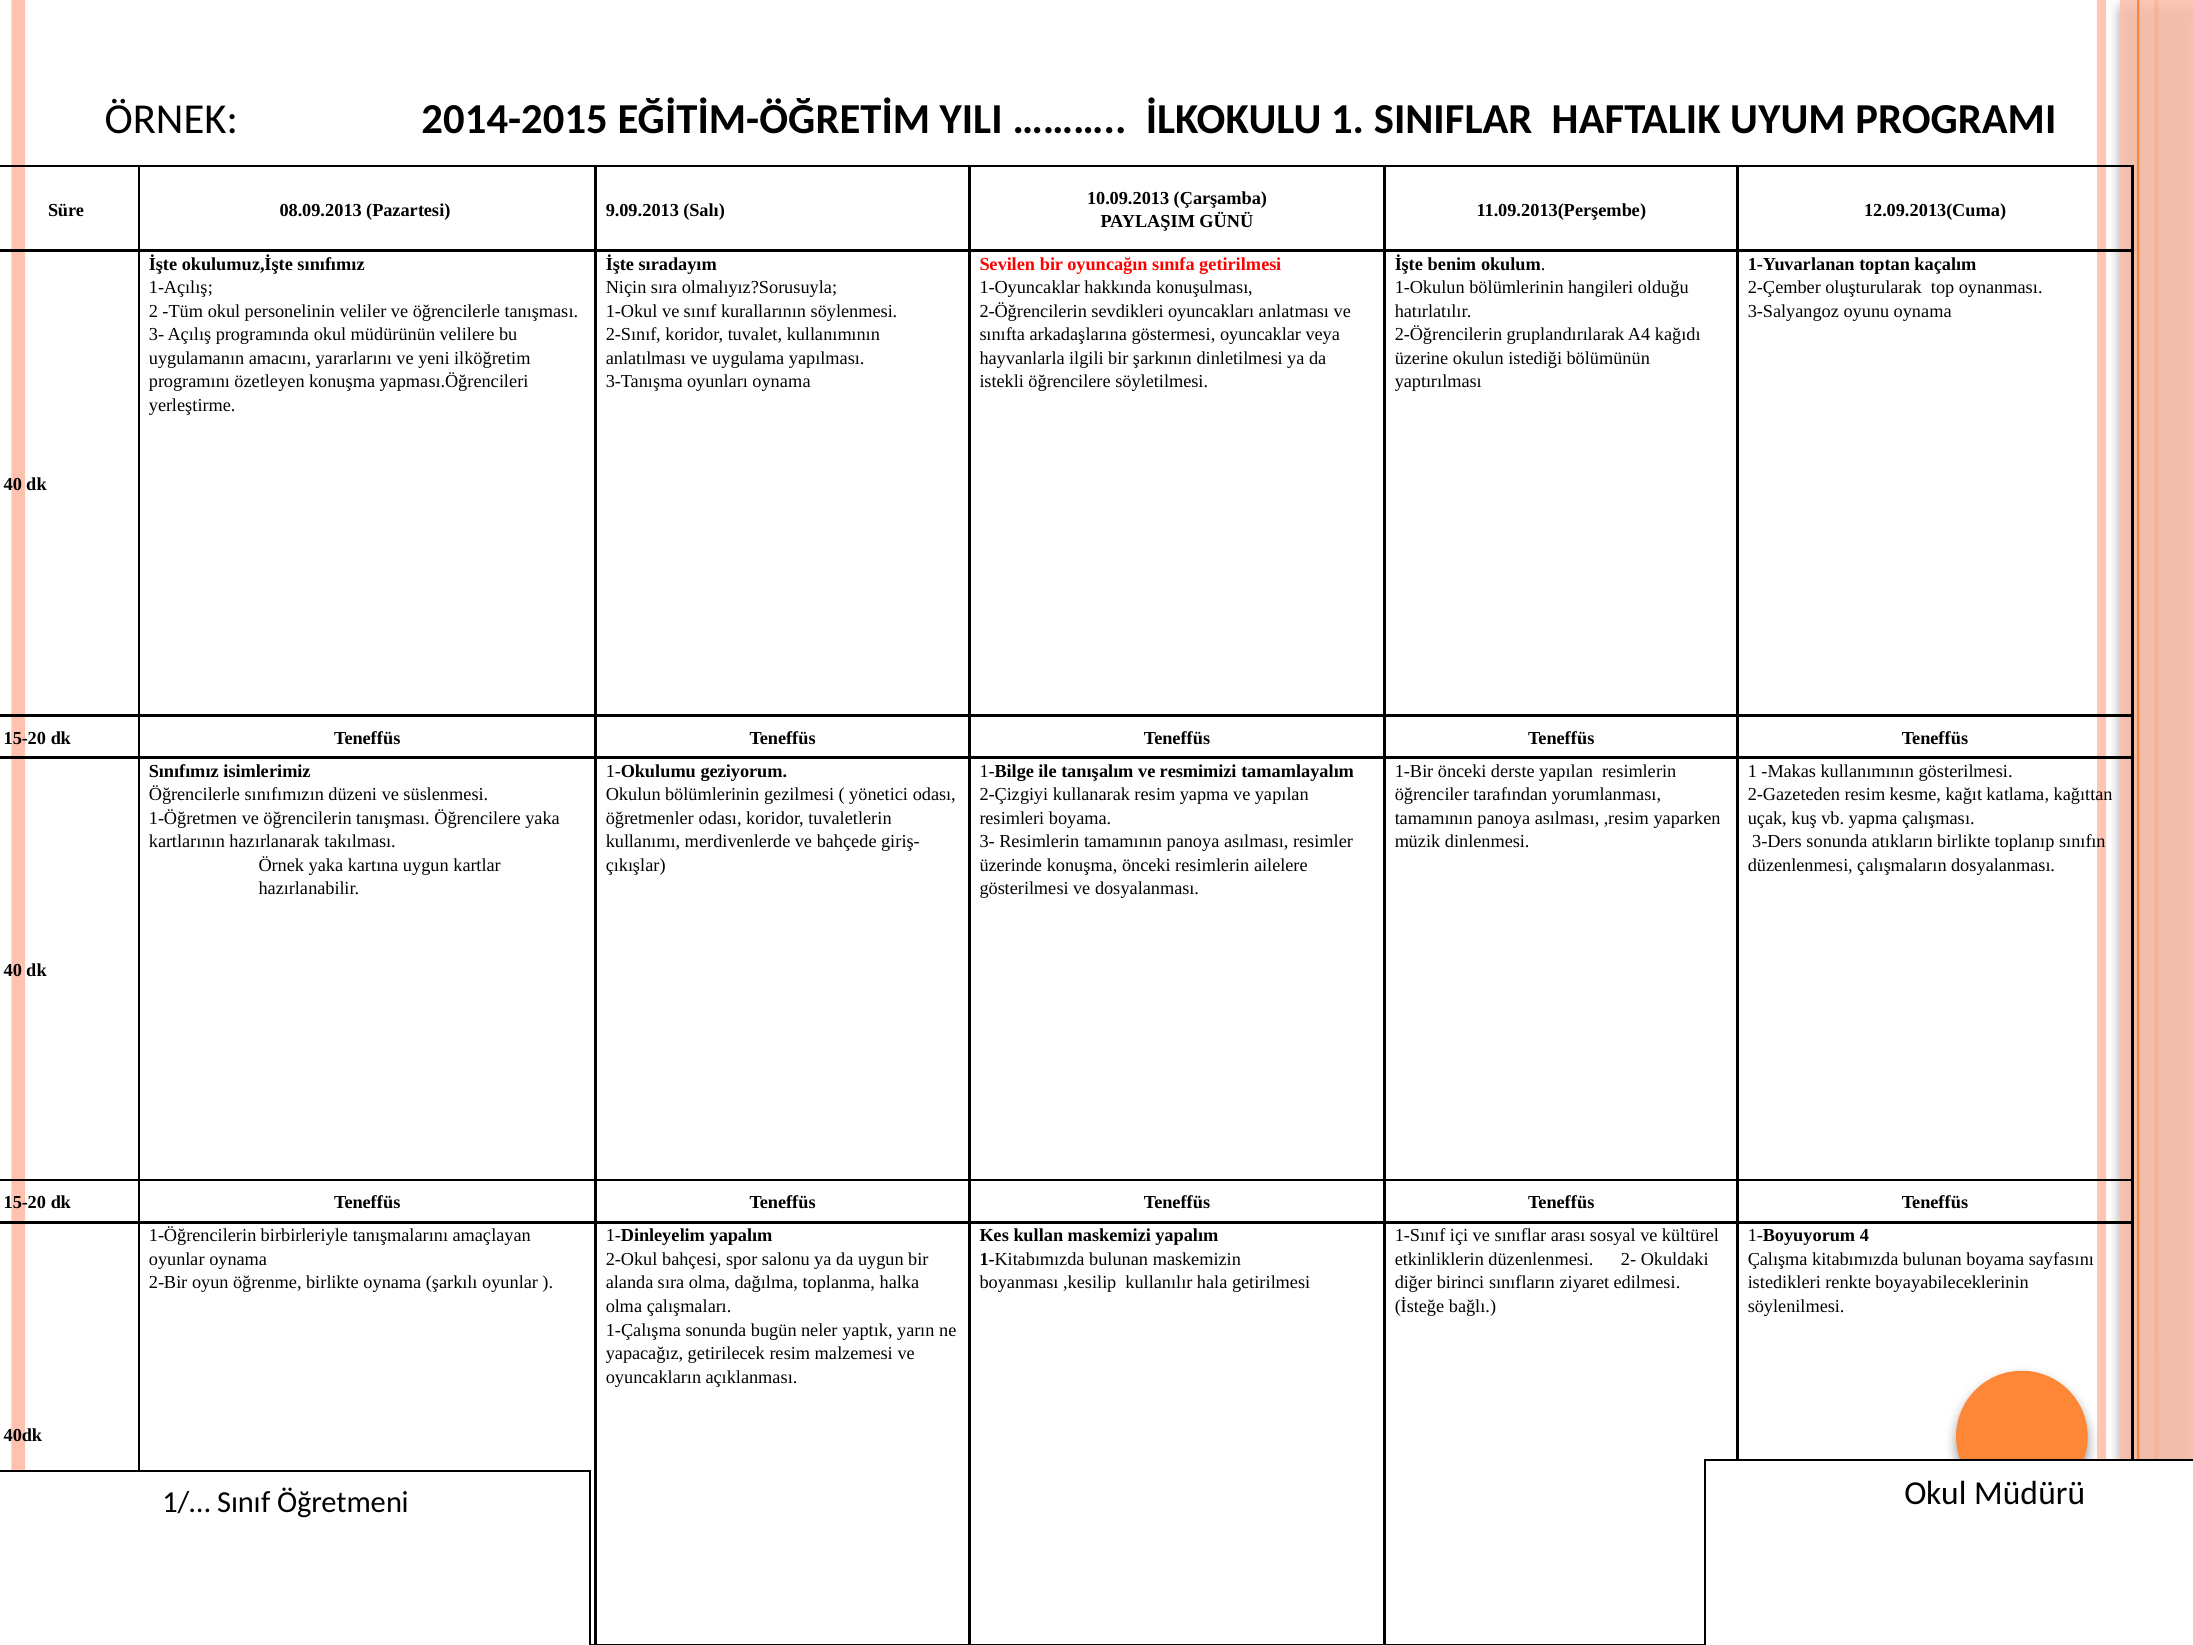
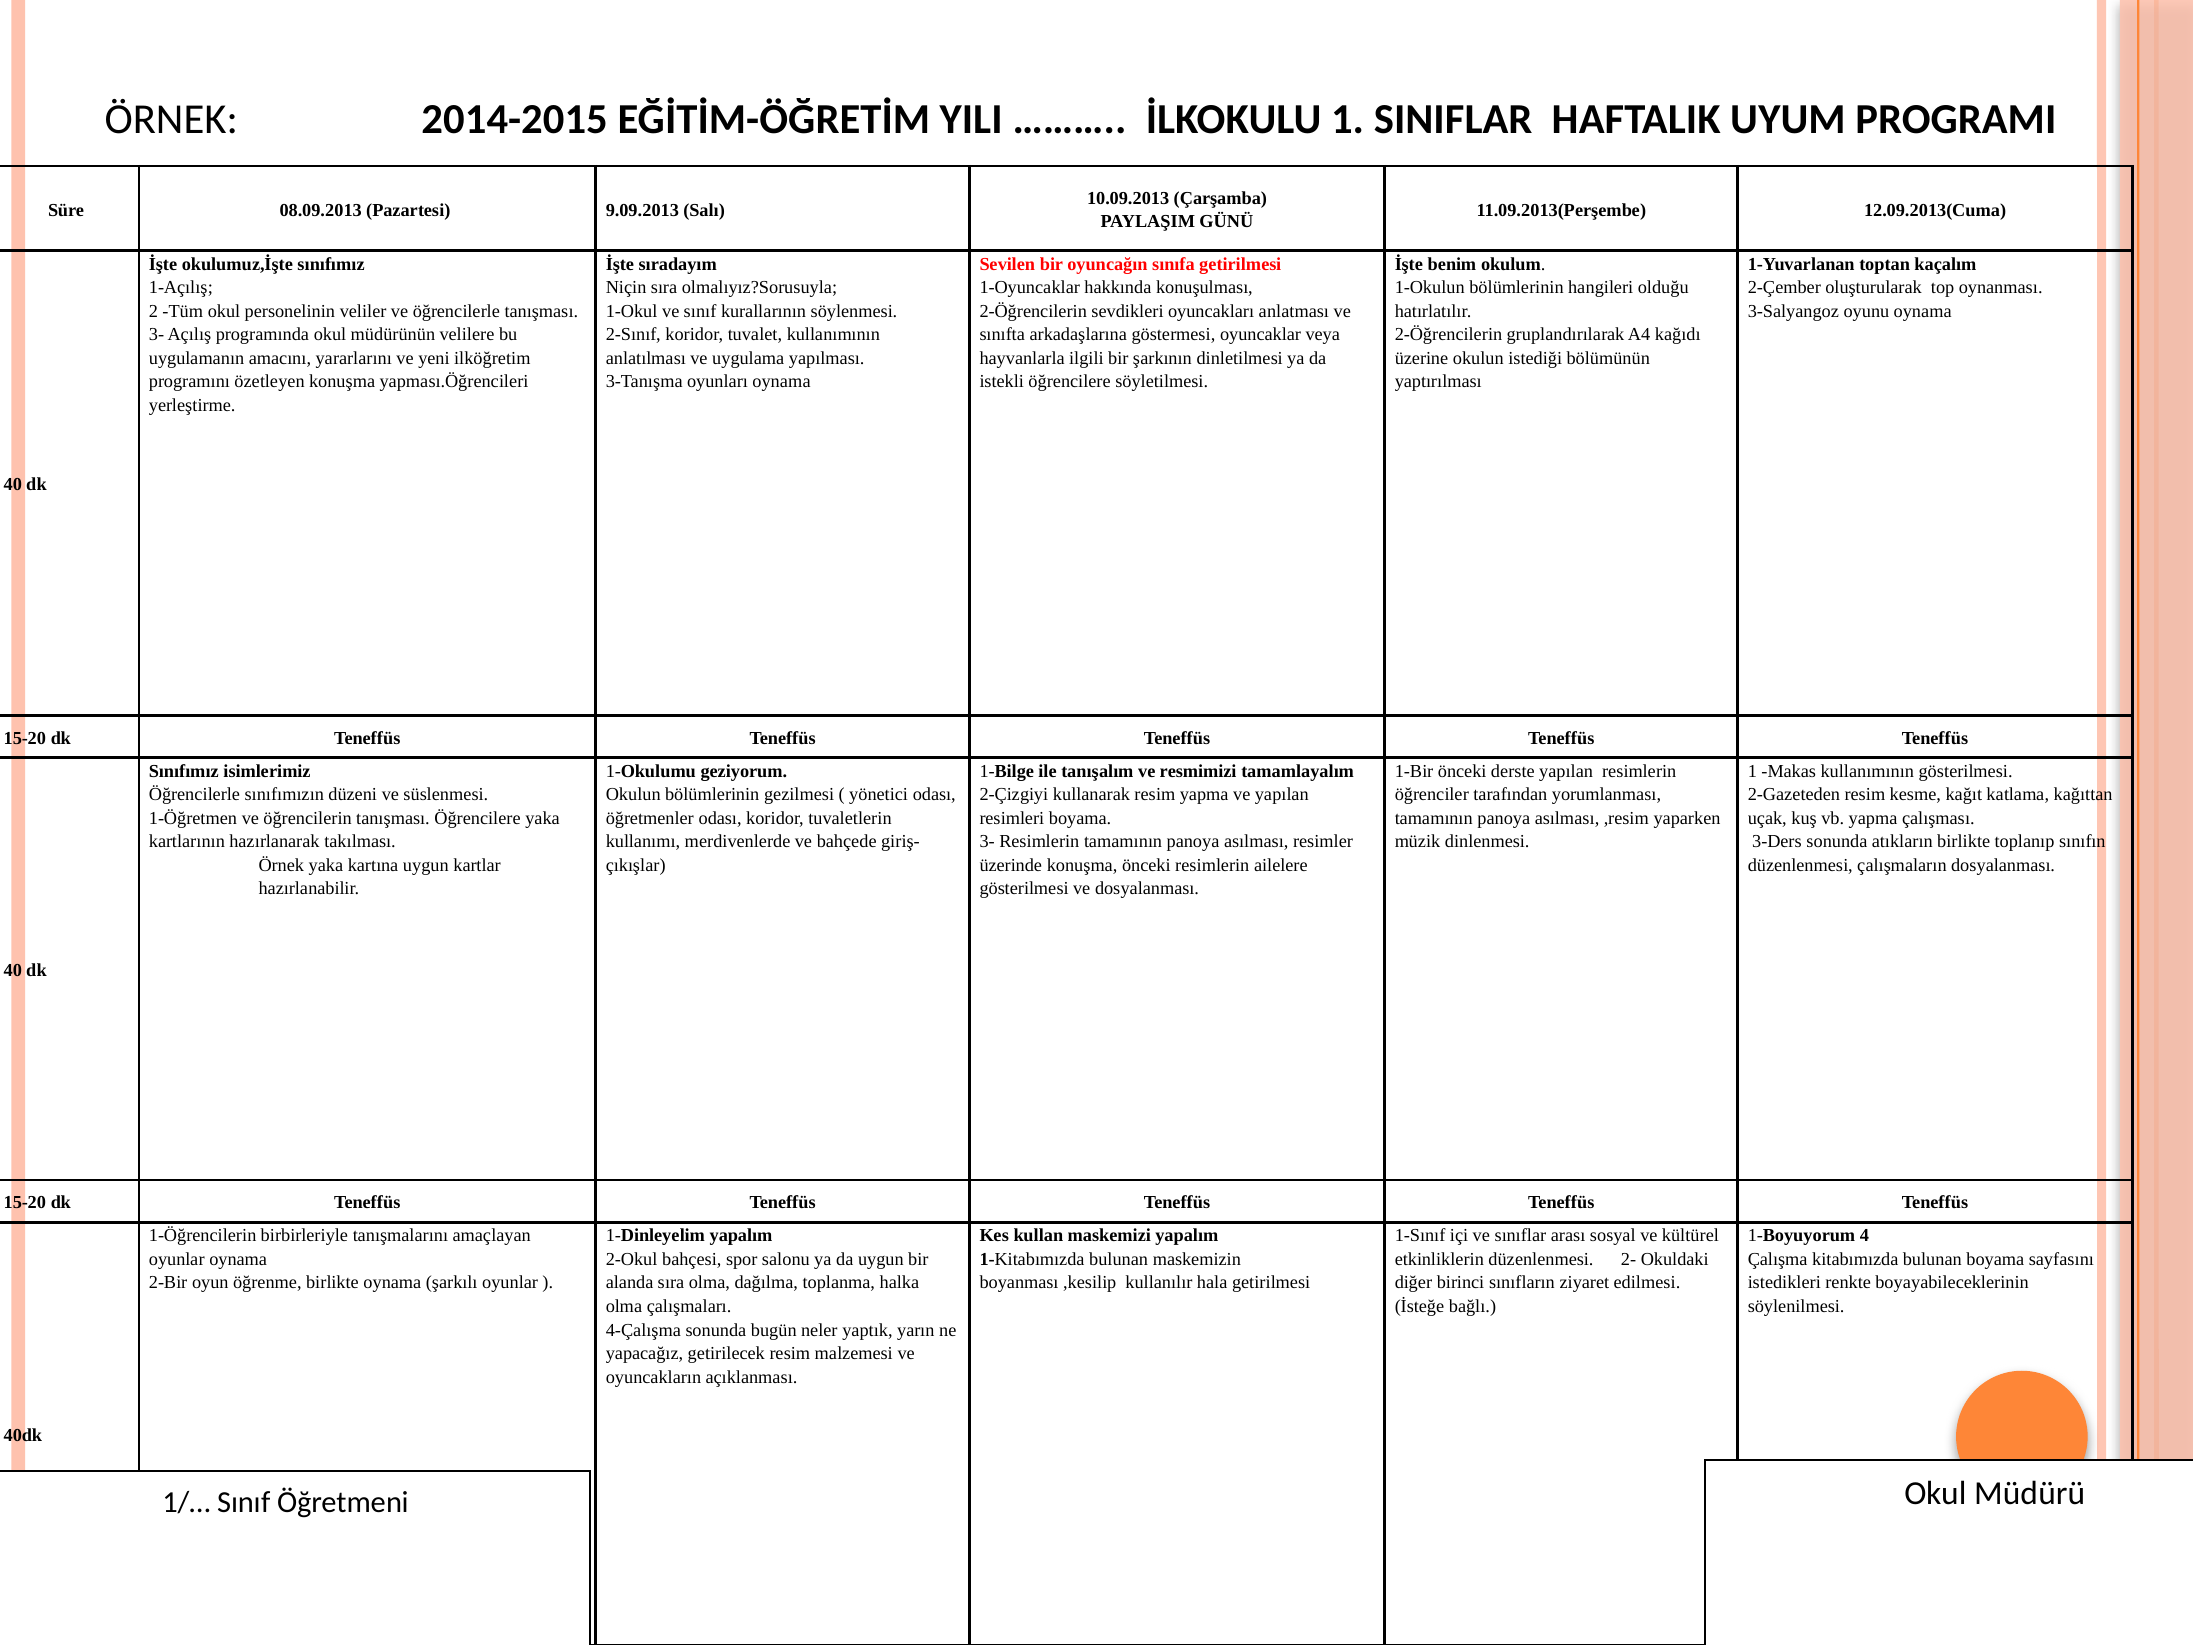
1-Çalışma: 1-Çalışma -> 4-Çalışma
